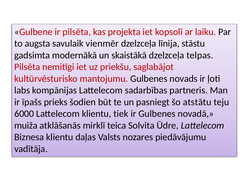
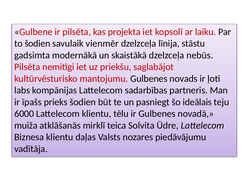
to augsta: augsta -> šodien
telpas: telpas -> nebūs
atstātu: atstātu -> ideālais
tiek: tiek -> tēlu
